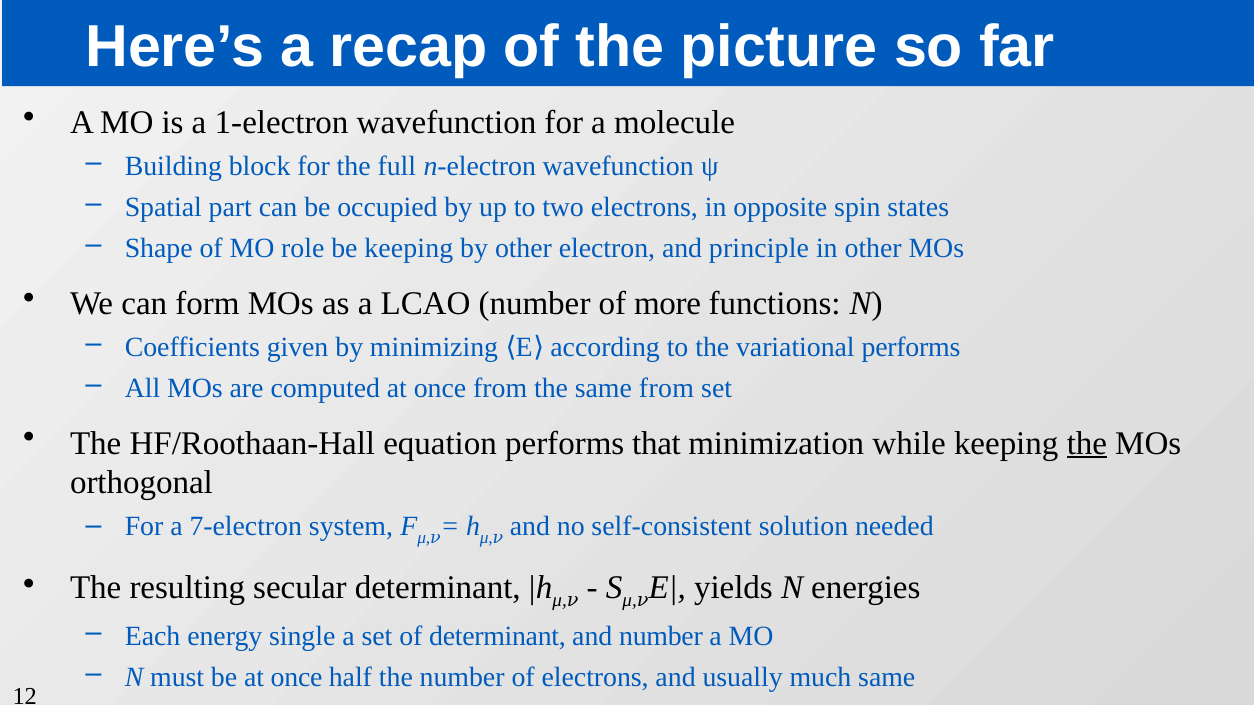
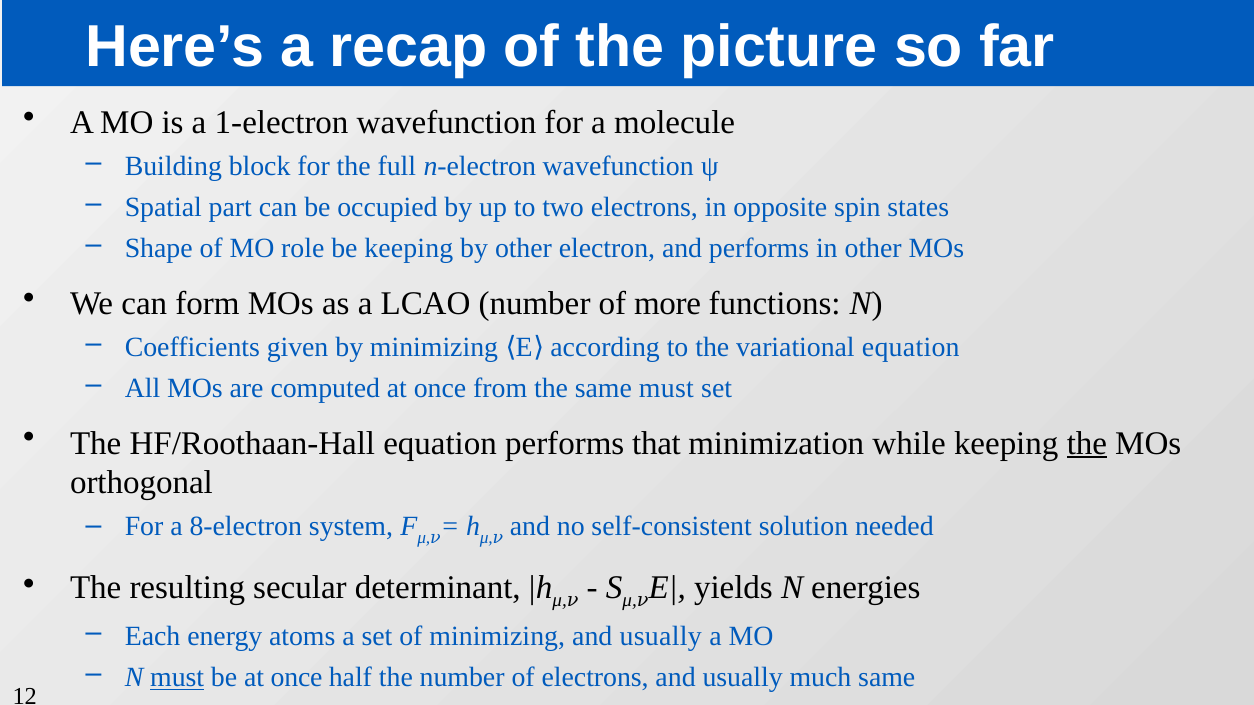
and principle: principle -> performs
variational performs: performs -> equation
same from: from -> must
7-electron: 7-electron -> 8-electron
single: single -> atoms
of determinant: determinant -> minimizing
number at (661, 637): number -> usually
must at (177, 678) underline: none -> present
